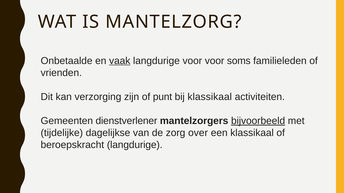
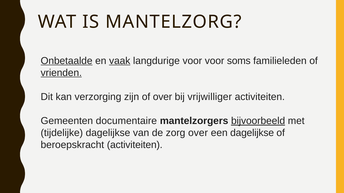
Onbetaalde underline: none -> present
vrienden underline: none -> present
of punt: punt -> over
bij klassikaal: klassikaal -> vrijwilliger
dienstverlener: dienstverlener -> documentaire
een klassikaal: klassikaal -> dagelijkse
beroepskracht langdurige: langdurige -> activiteiten
